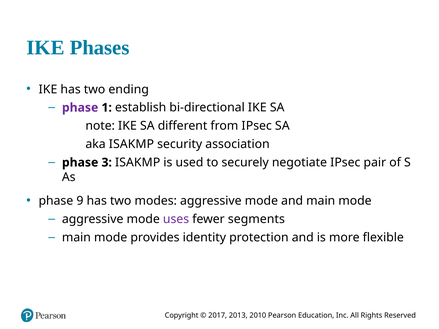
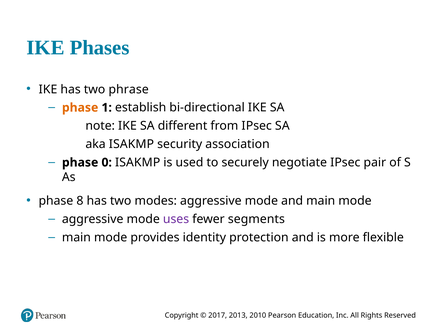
ending: ending -> phrase
phase at (80, 108) colour: purple -> orange
3: 3 -> 0
9: 9 -> 8
